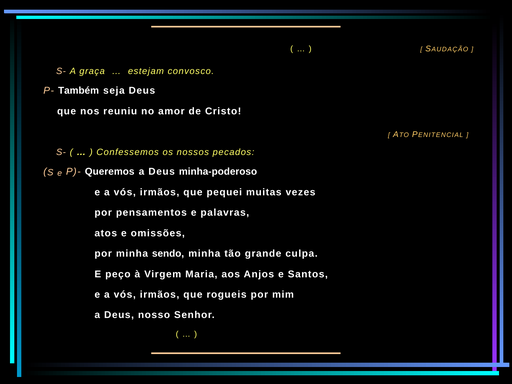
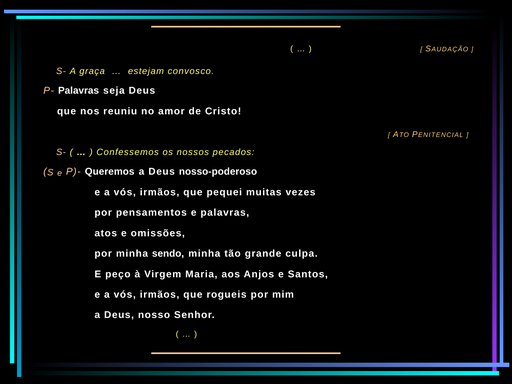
P- Também: Também -> Palavras
minha-poderoso: minha-poderoso -> nosso-poderoso
